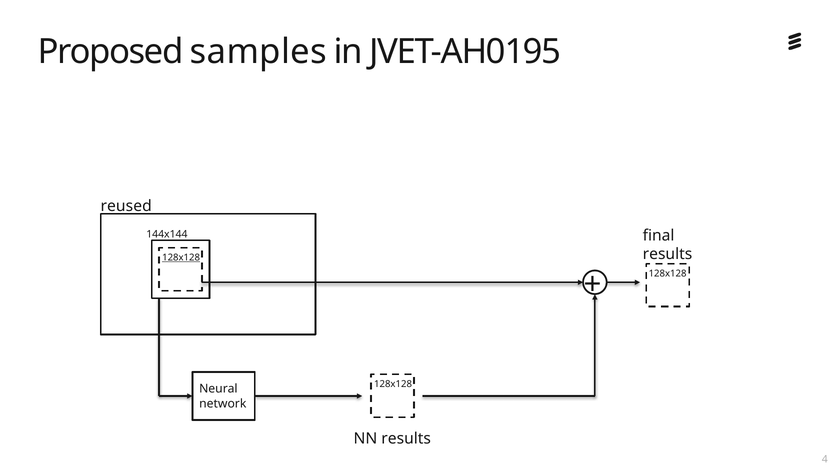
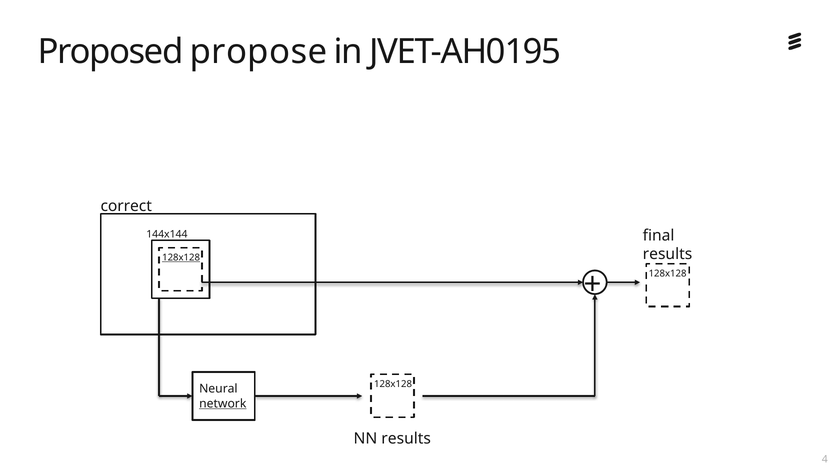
samples: samples -> propose
reused: reused -> correct
network underline: none -> present
